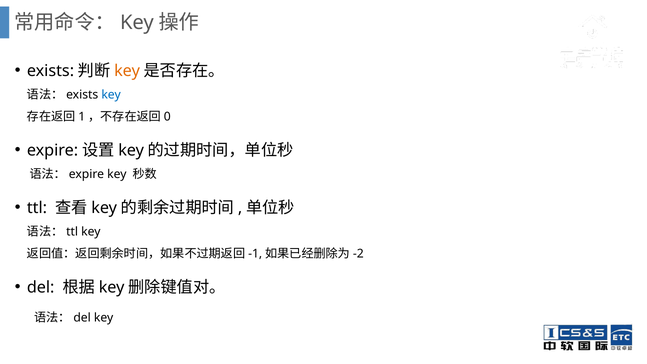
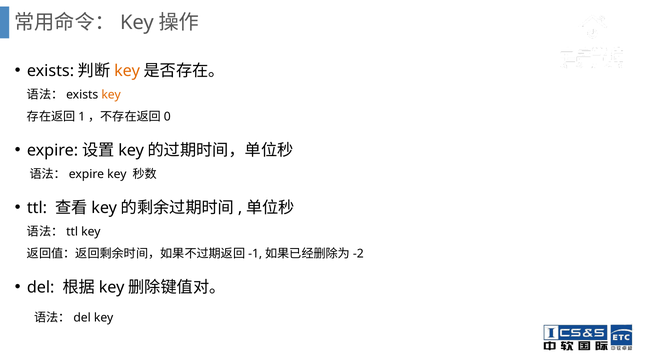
key at (111, 95) colour: blue -> orange
